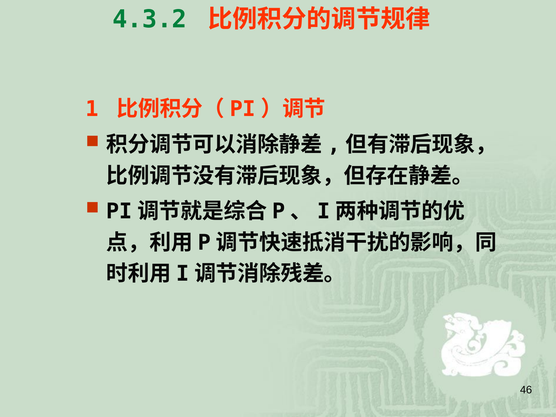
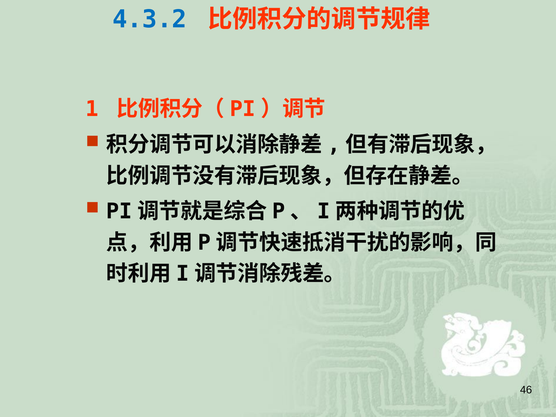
4.3.2 colour: green -> blue
